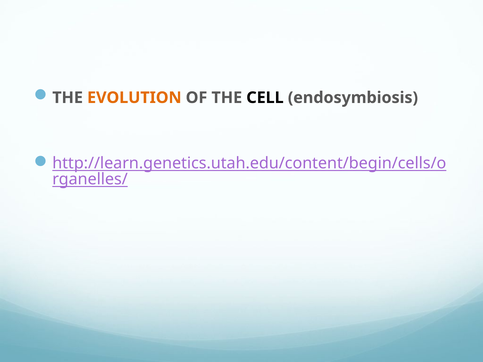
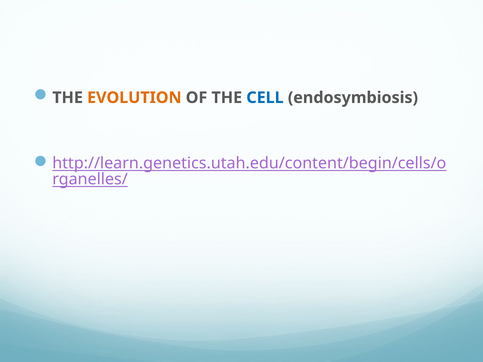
CELL colour: black -> blue
